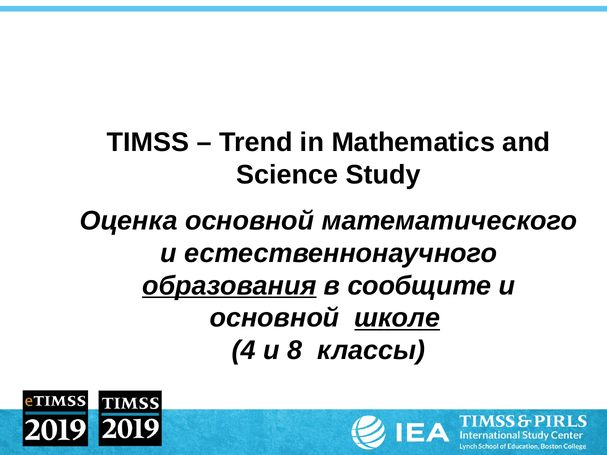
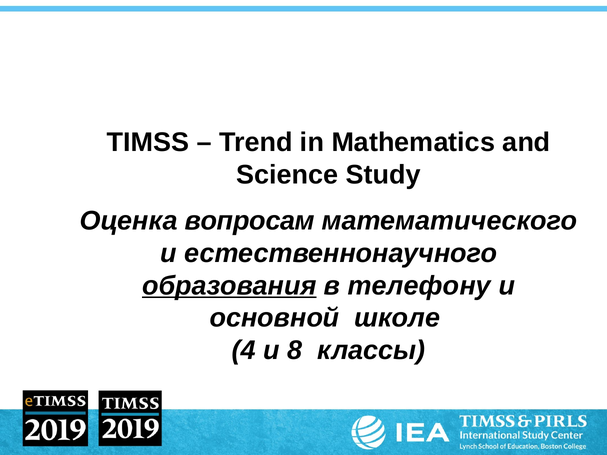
Оценка основной: основной -> вопросам
сообщите: сообщите -> телефону
школе underline: present -> none
